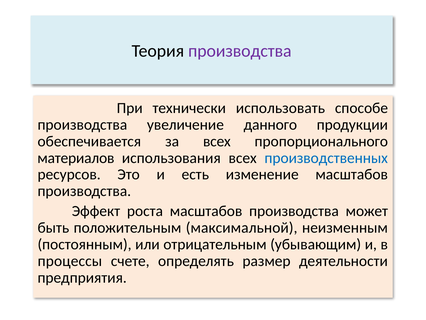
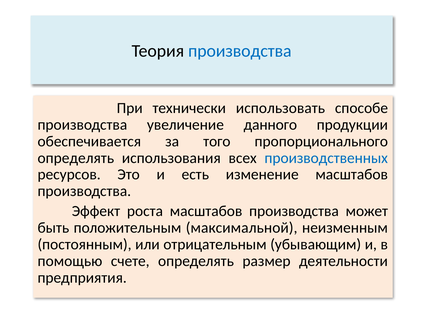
производства at (240, 51) colour: purple -> blue
за всех: всех -> того
материалов at (76, 158): материалов -> определять
процессы: процессы -> помощью
